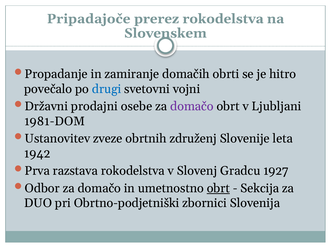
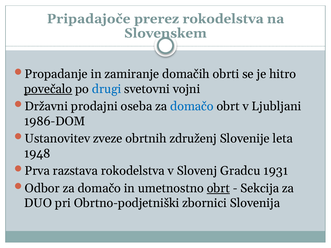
povečalo underline: none -> present
osebe: osebe -> oseba
domačo at (192, 106) colour: purple -> blue
1981-DOM: 1981-DOM -> 1986-DOM
1942: 1942 -> 1948
1927: 1927 -> 1931
